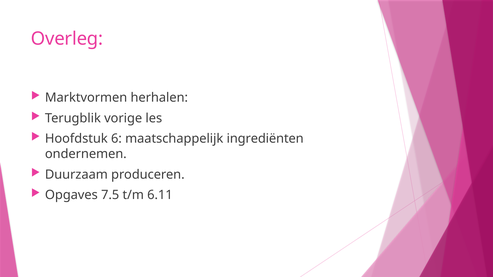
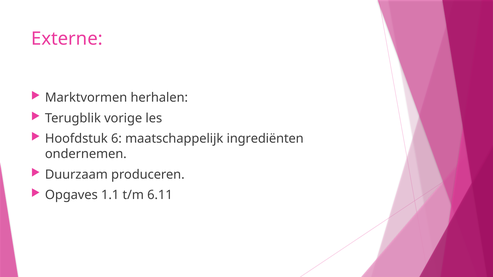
Overleg: Overleg -> Externe
7.5: 7.5 -> 1.1
